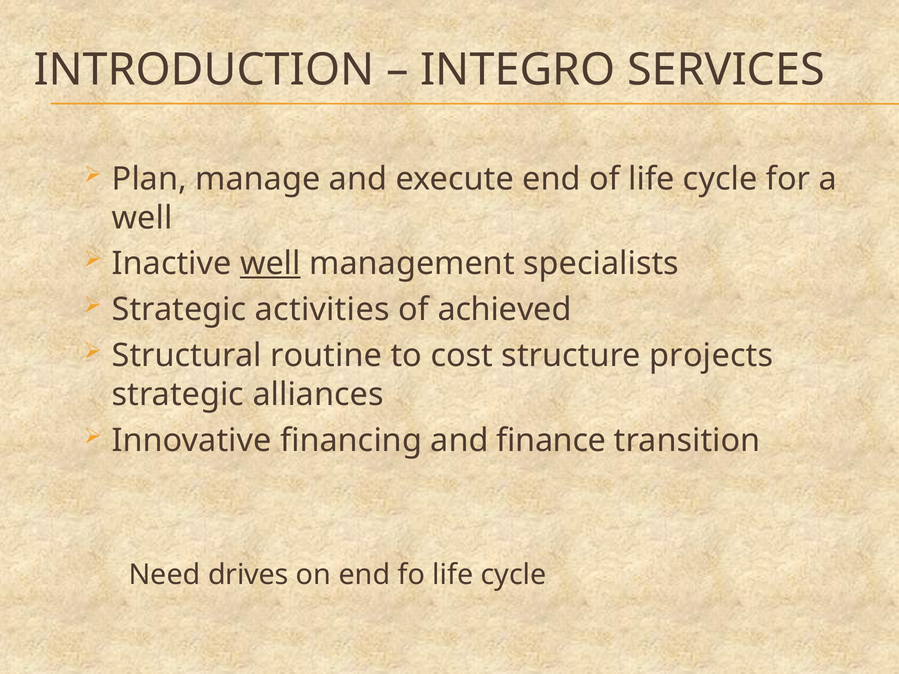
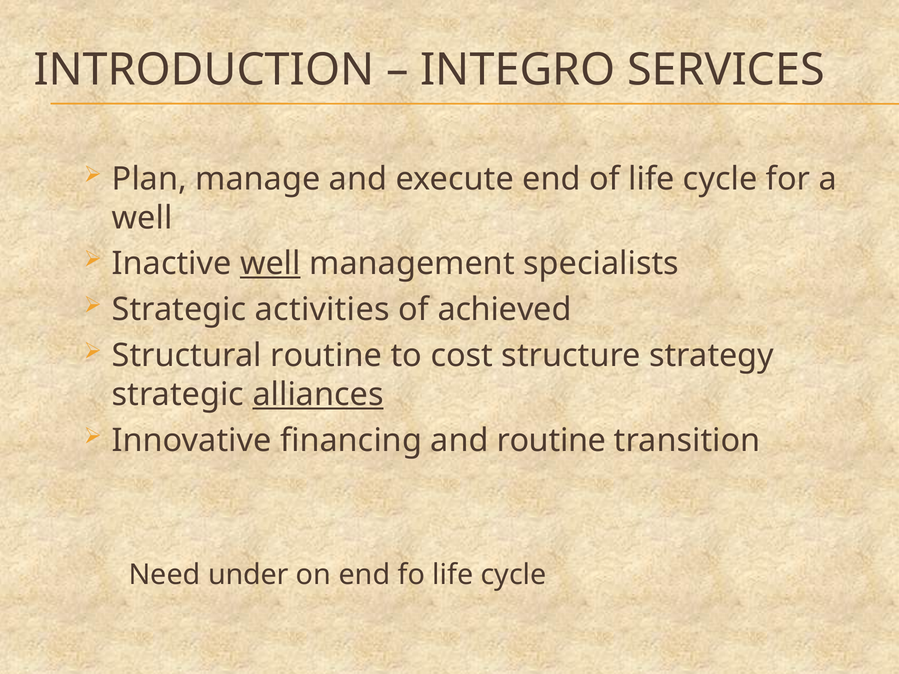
projects: projects -> strategy
alliances underline: none -> present
and finance: finance -> routine
drives: drives -> under
